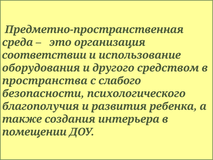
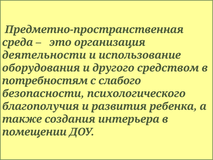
соответствии: соответствии -> деятельности
пространства: пространства -> потребностям
